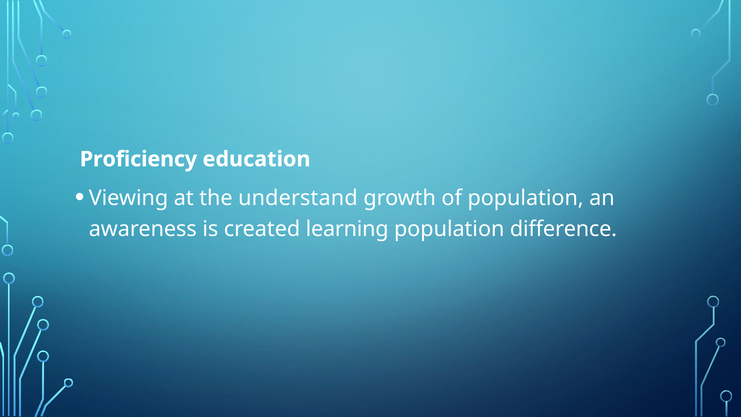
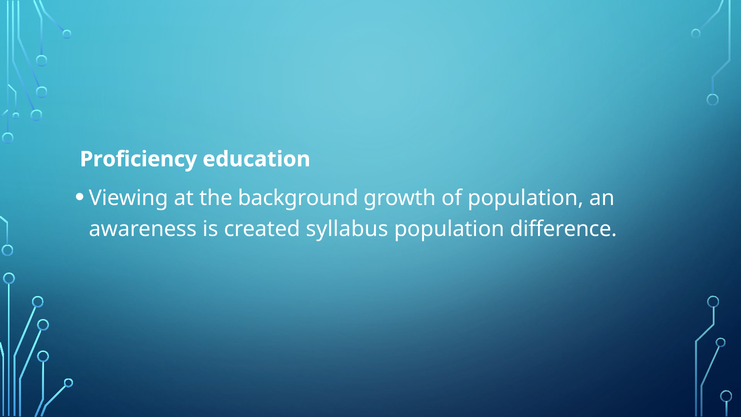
understand: understand -> background
learning: learning -> syllabus
